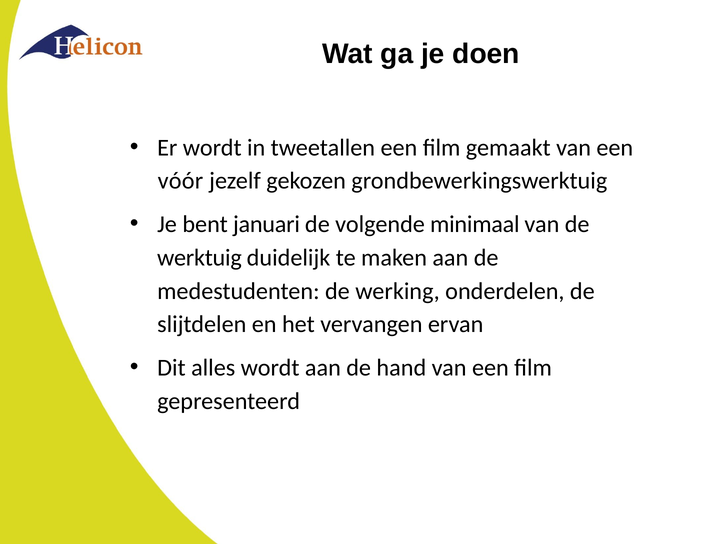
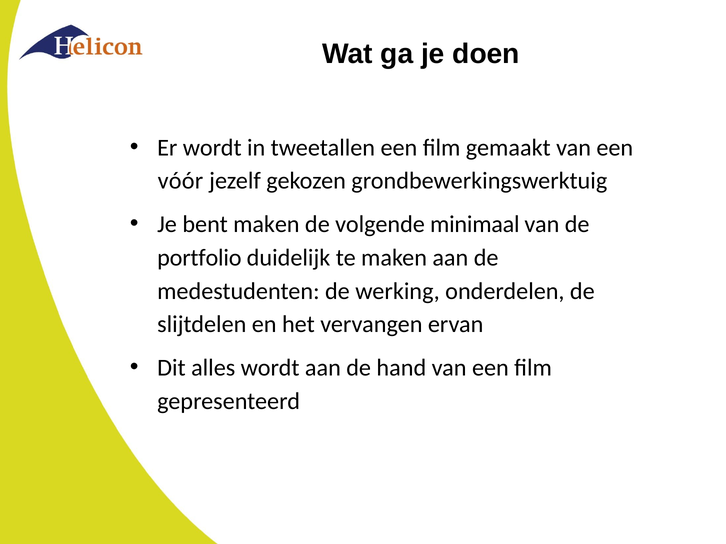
bent januari: januari -> maken
werktuig: werktuig -> portfolio
